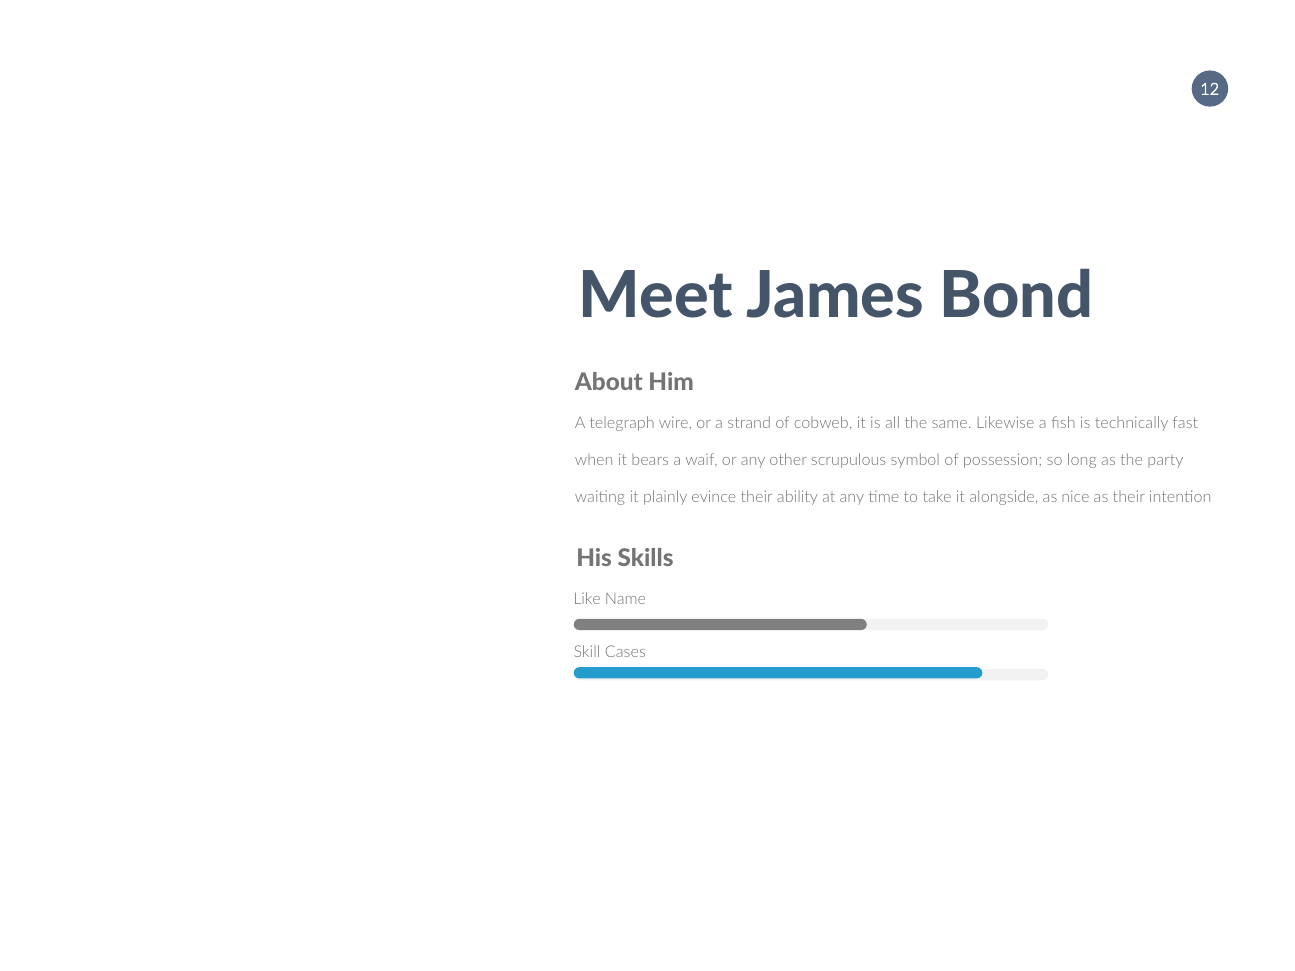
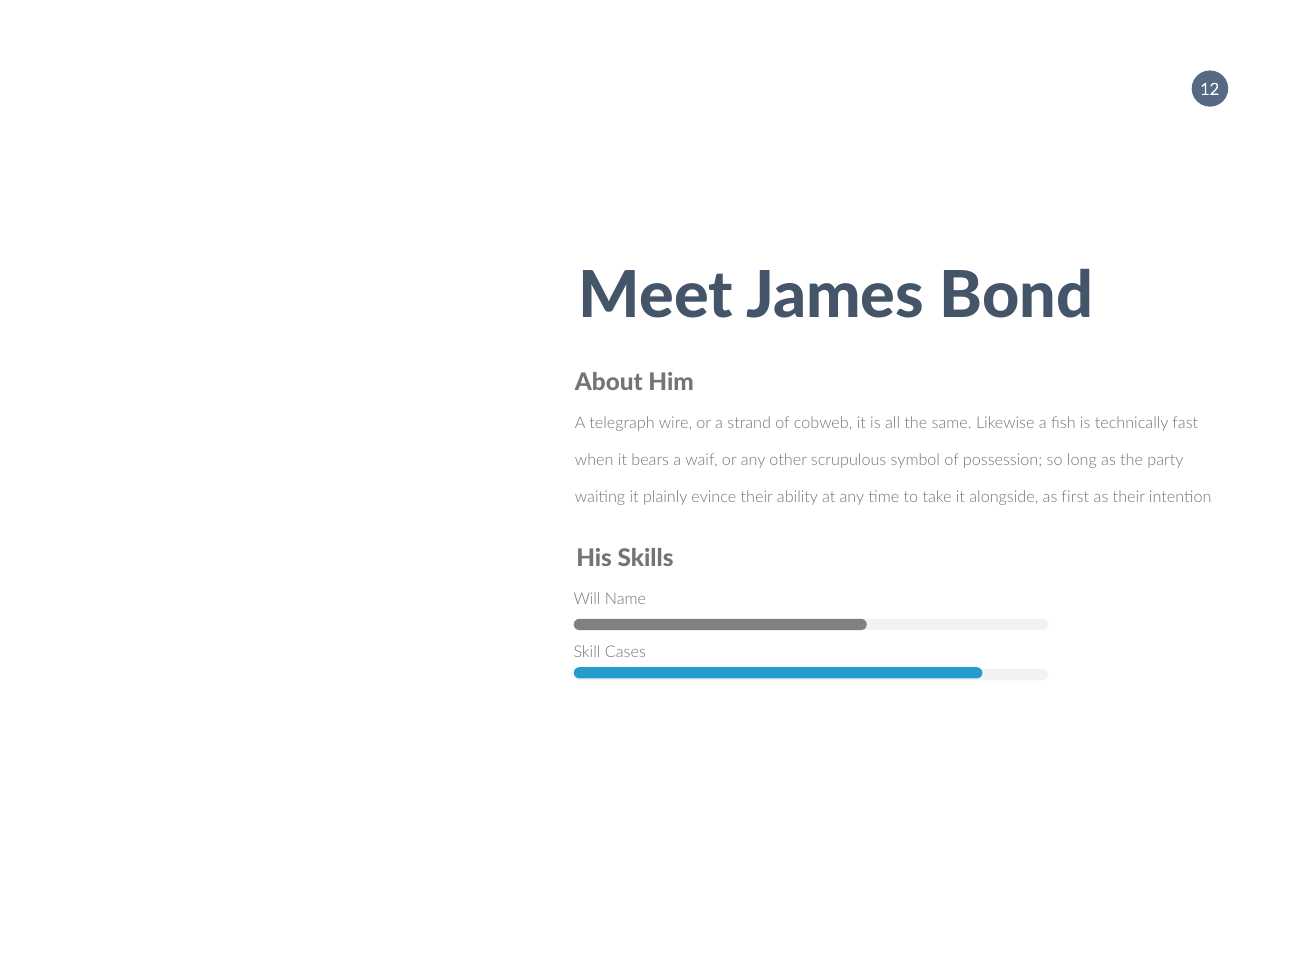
nice: nice -> first
Like: Like -> Will
